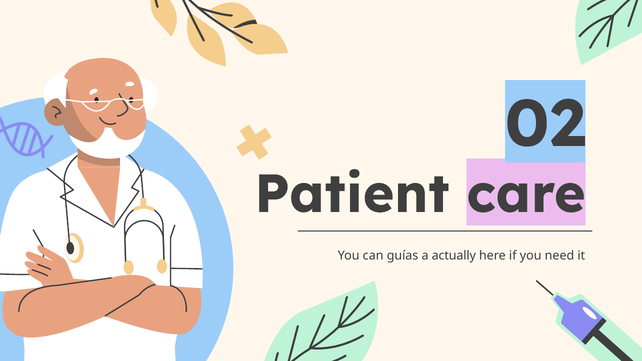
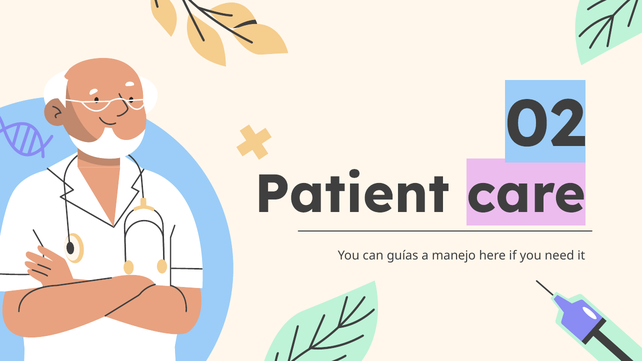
actually: actually -> manejo
